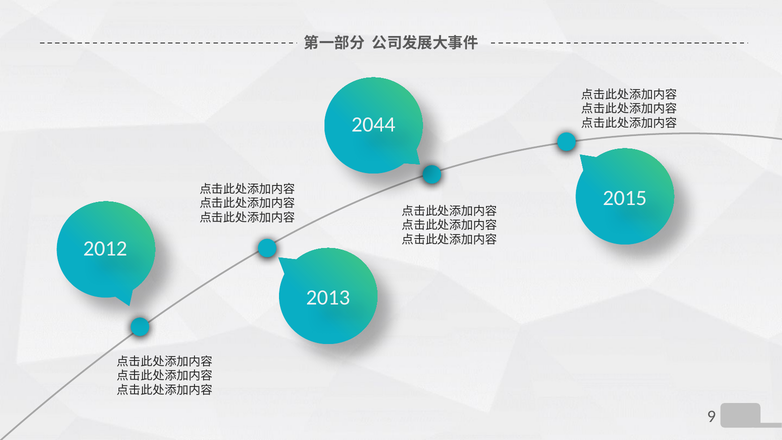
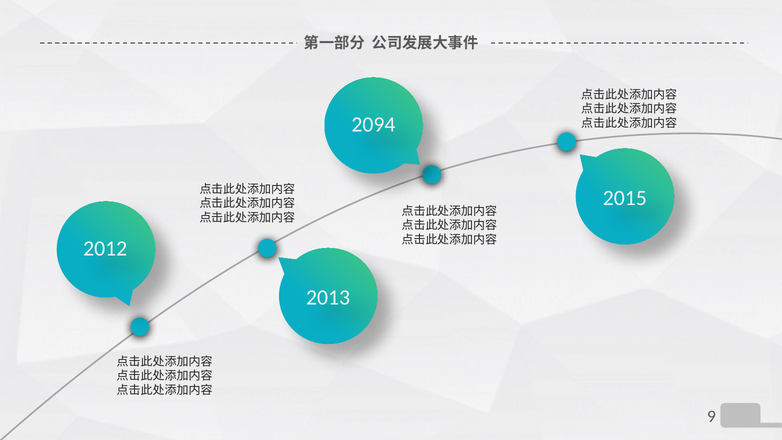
2044: 2044 -> 2094
